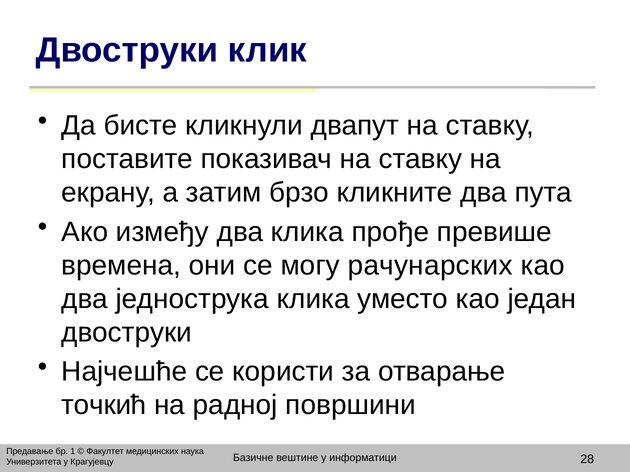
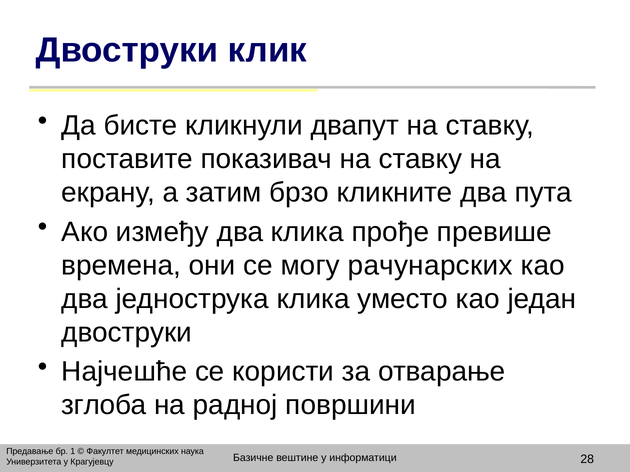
точкић: точкић -> зглоба
